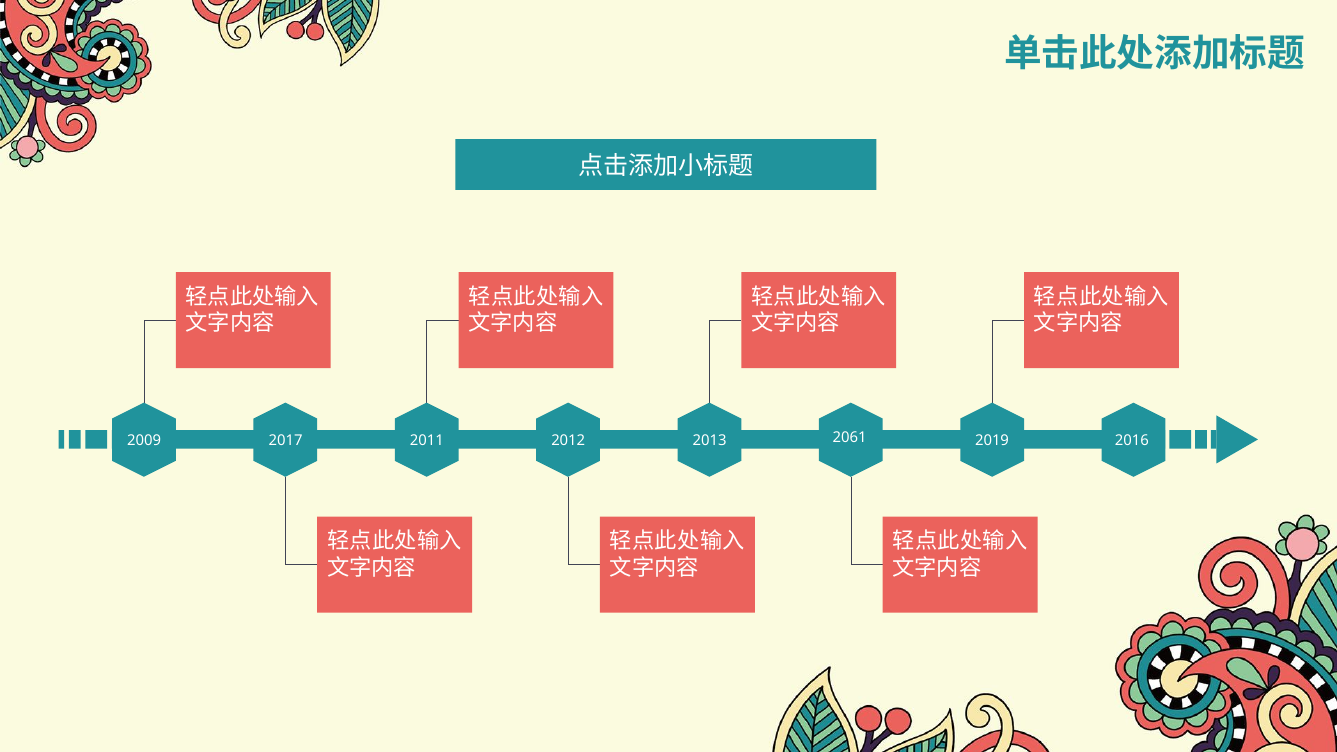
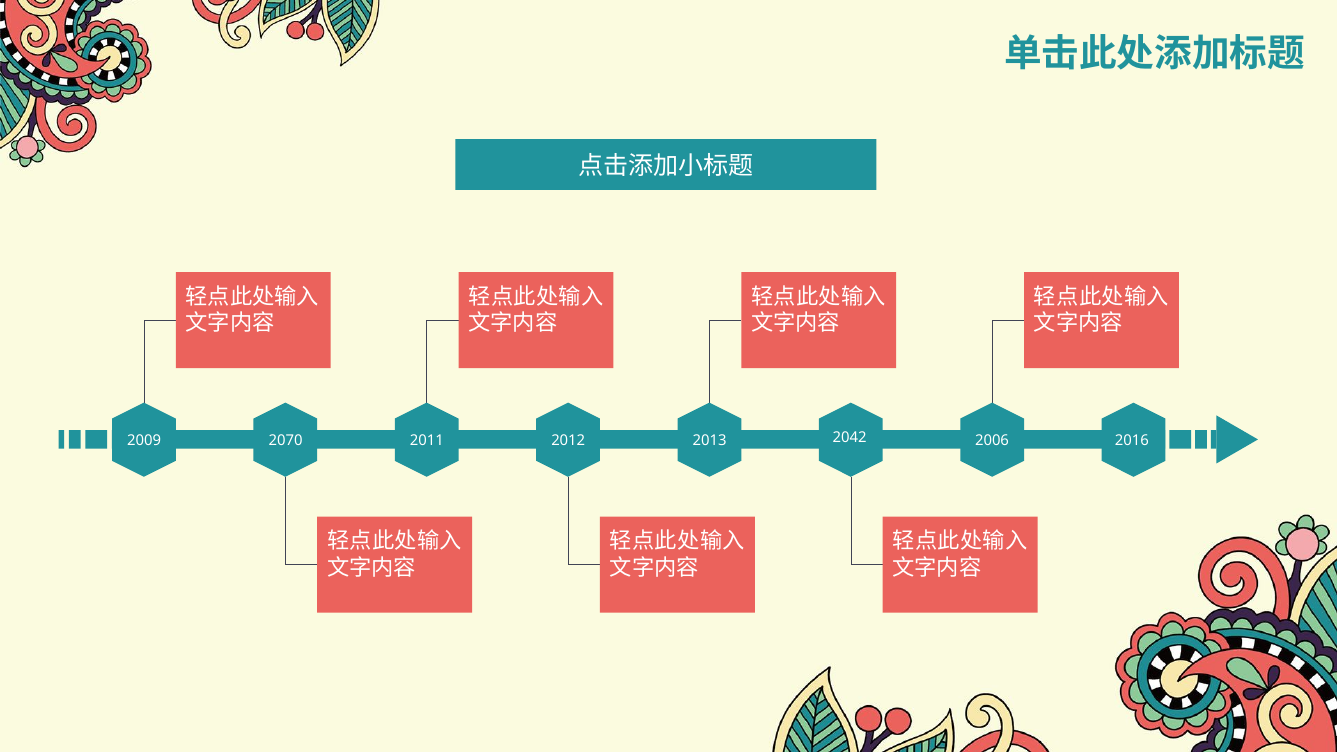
2061: 2061 -> 2042
2017: 2017 -> 2070
2019: 2019 -> 2006
